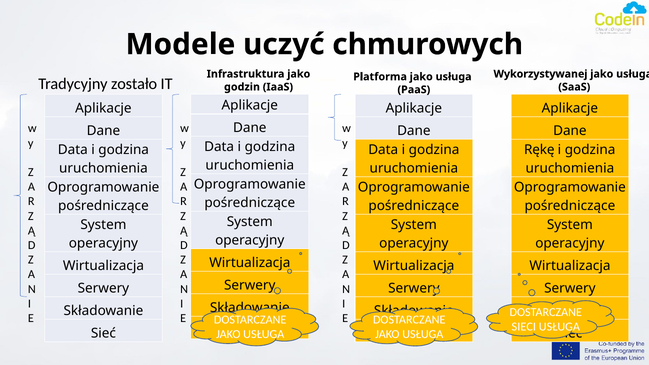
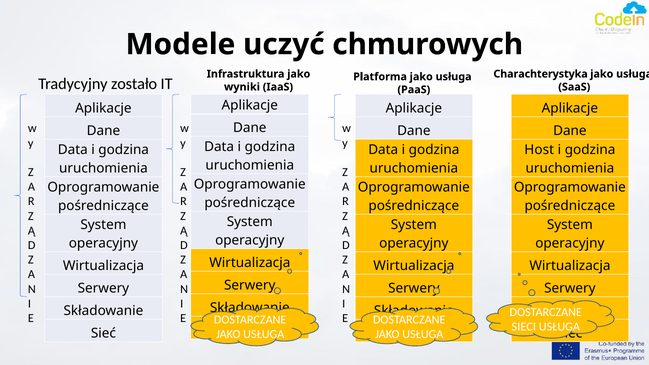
Wykorzystywanej: Wykorzystywanej -> Charachterystyka
godzin: godzin -> wyniki
Rękę: Rękę -> Host
